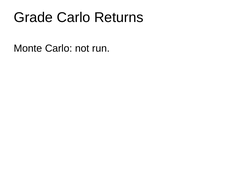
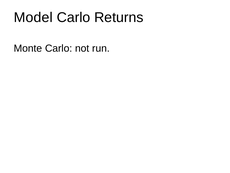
Grade: Grade -> Model
